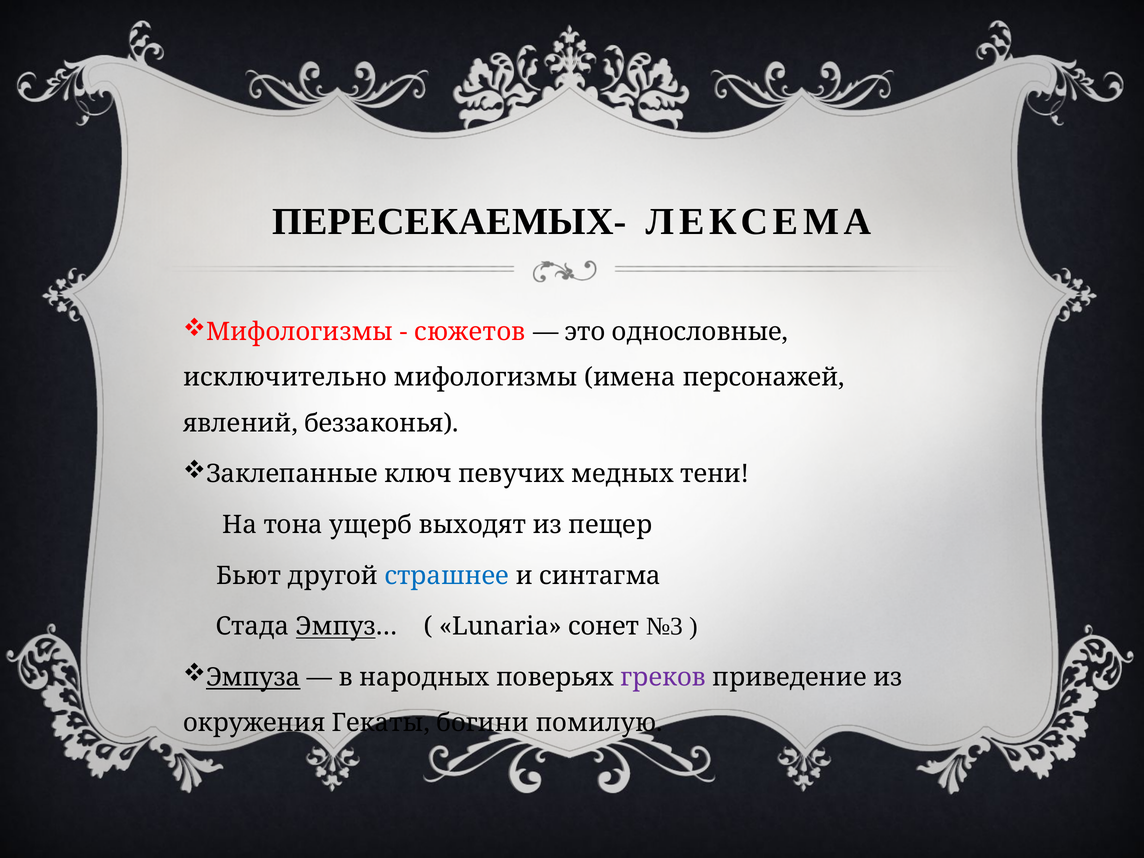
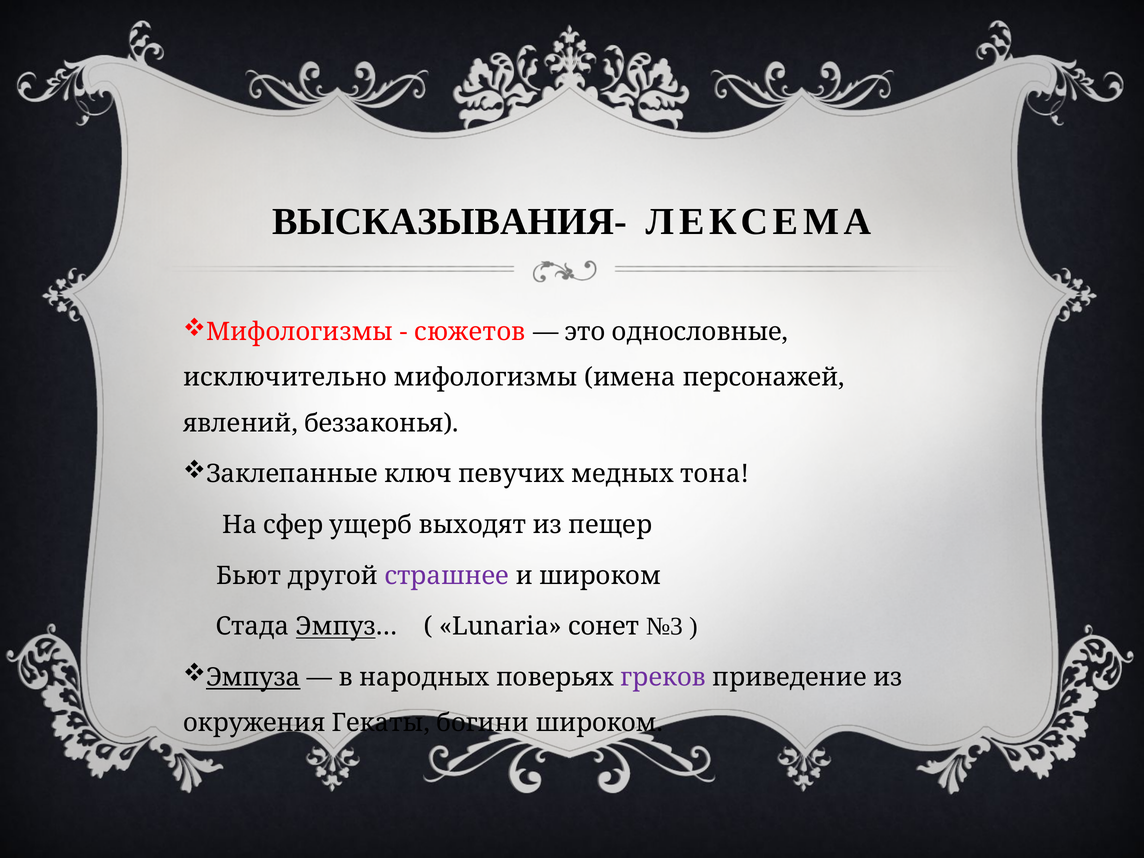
ПЕРЕСЕКАЕМЫХ-: ПЕРЕСЕКАЕМЫХ- -> ВЫСКАЗЫВАНИЯ-
тени: тени -> тона
тона: тона -> сфер
страшнее colour: blue -> purple
и синтагма: синтагма -> широком
богини помилую: помилую -> широком
